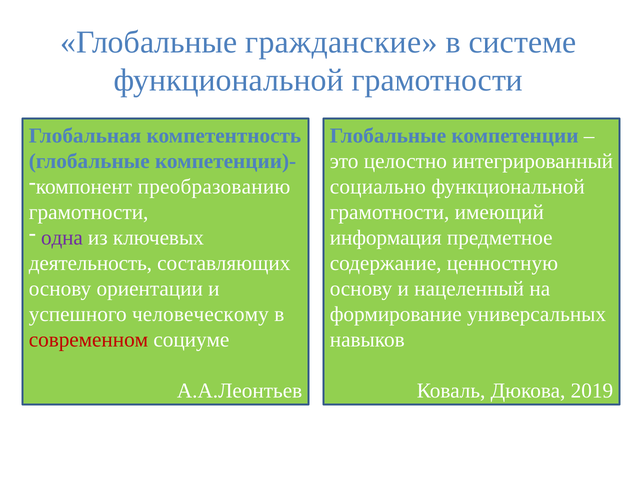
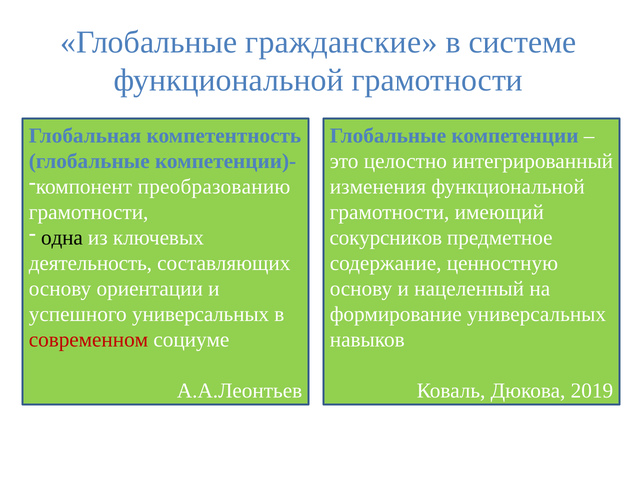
социально: социально -> изменения
одна colour: purple -> black
информация: информация -> сокурсников
успешного человеческому: человеческому -> универсальных
